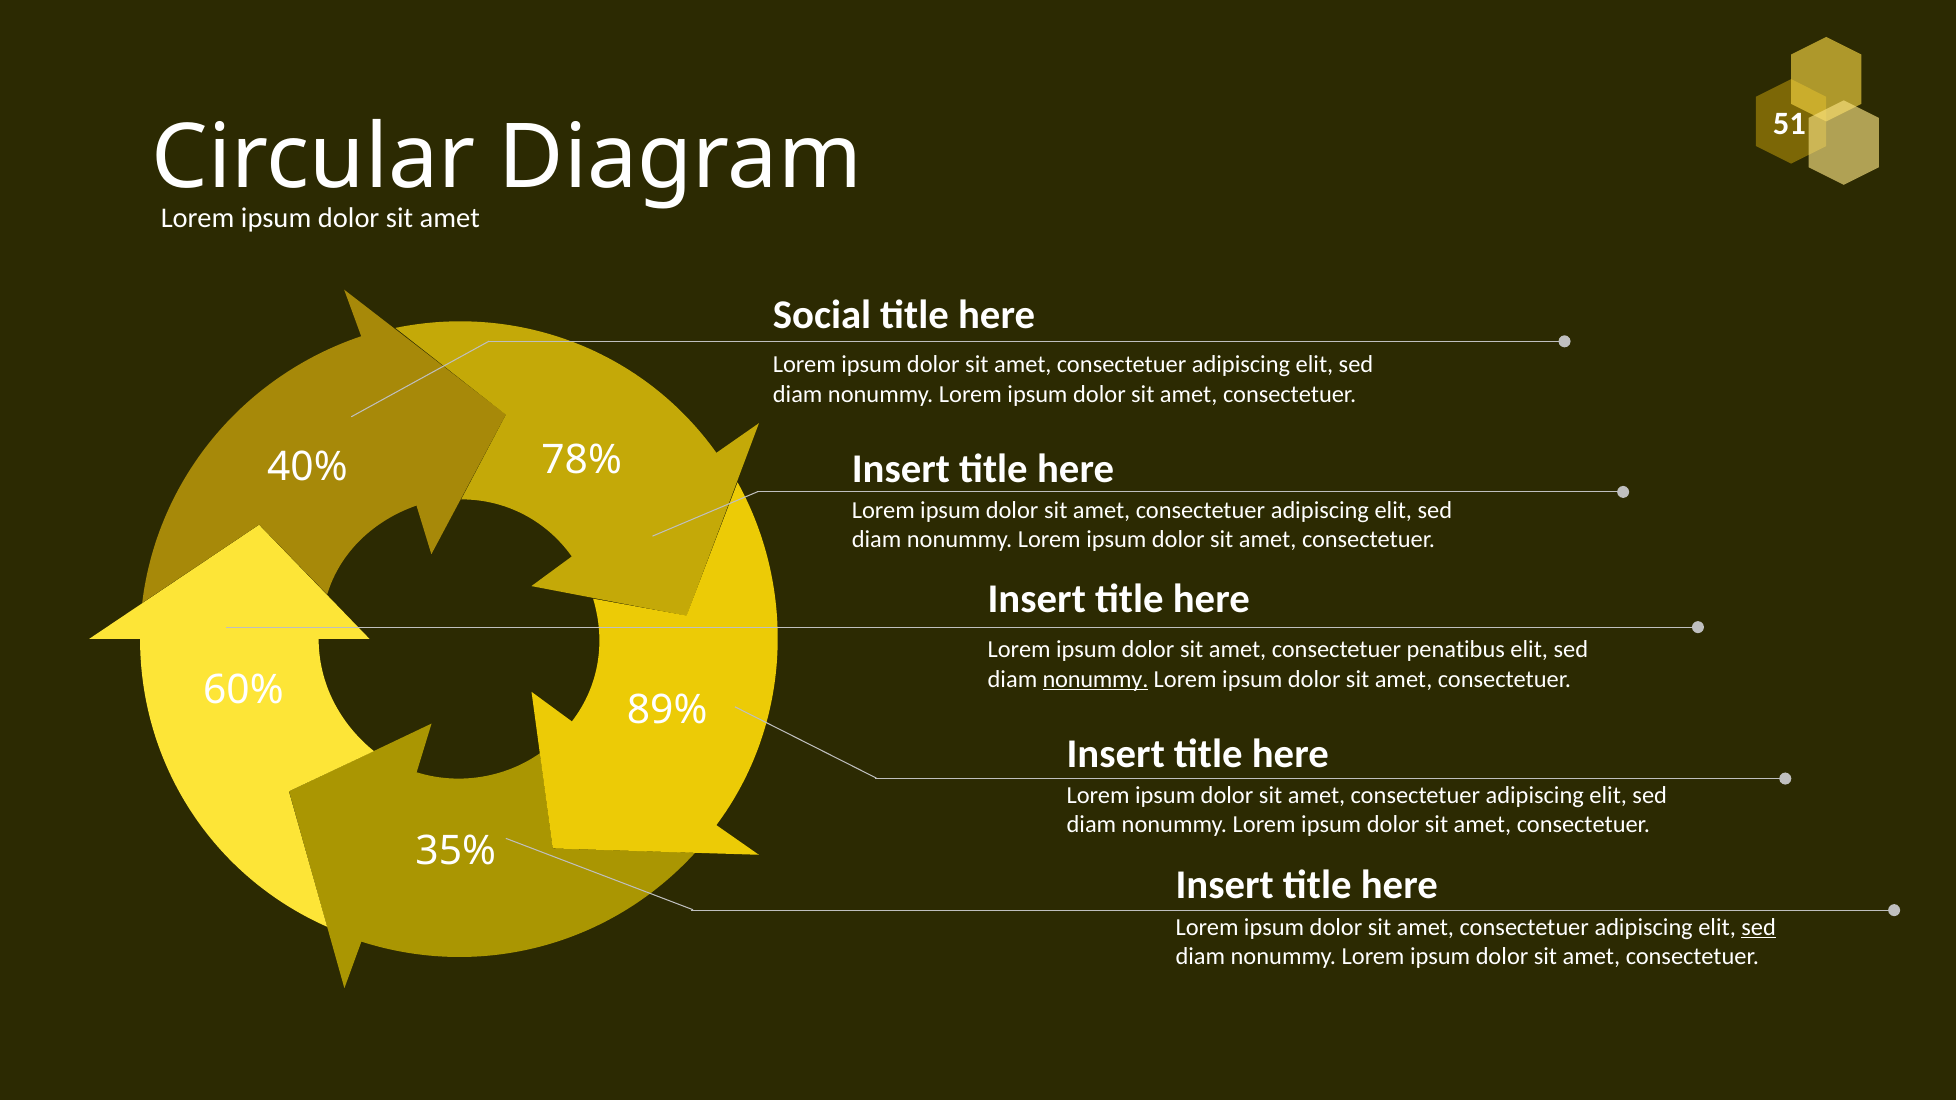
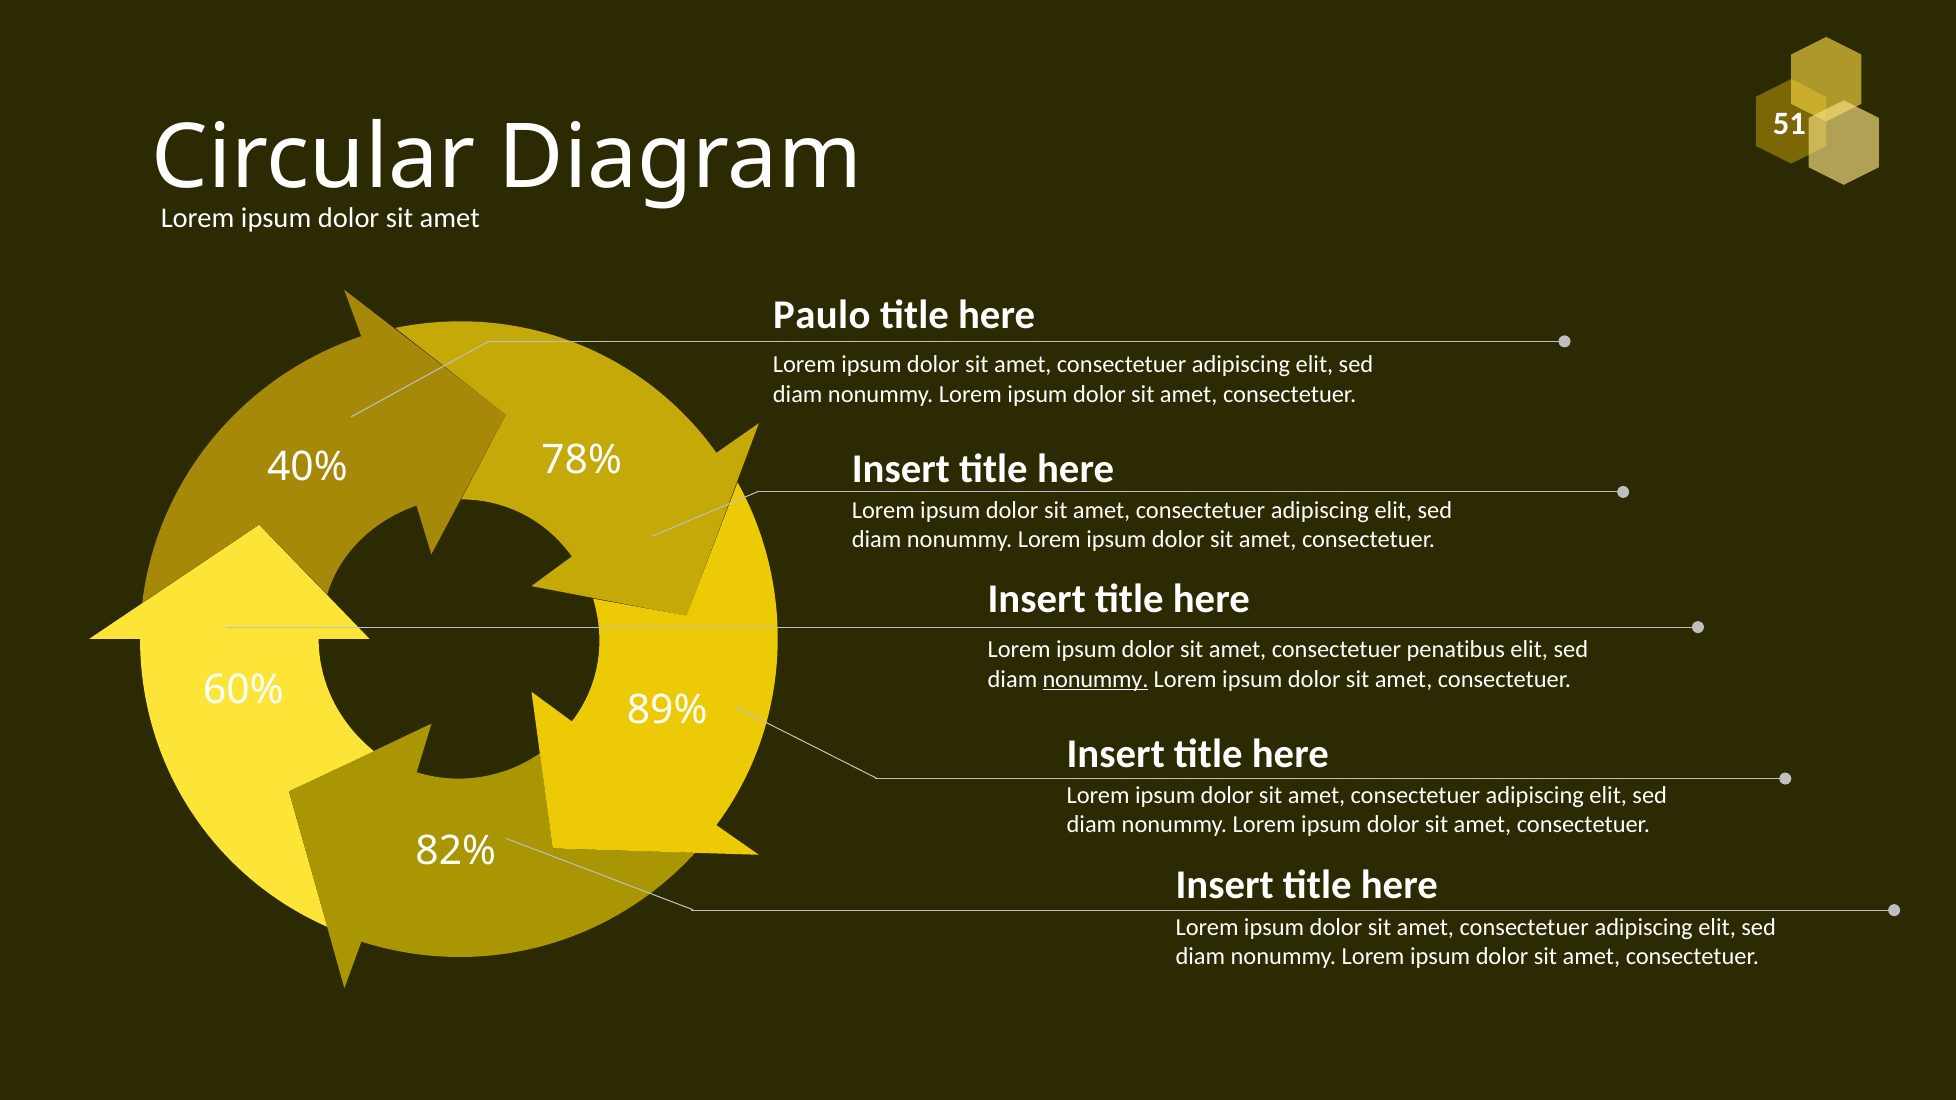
Social: Social -> Paulo
35%: 35% -> 82%
sed at (1759, 927) underline: present -> none
